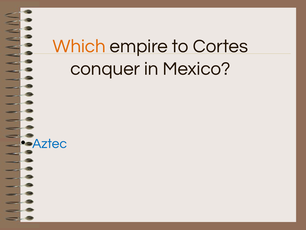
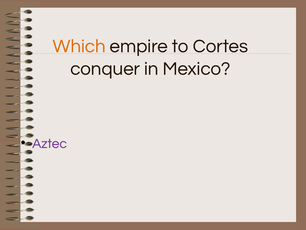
Aztec colour: blue -> purple
